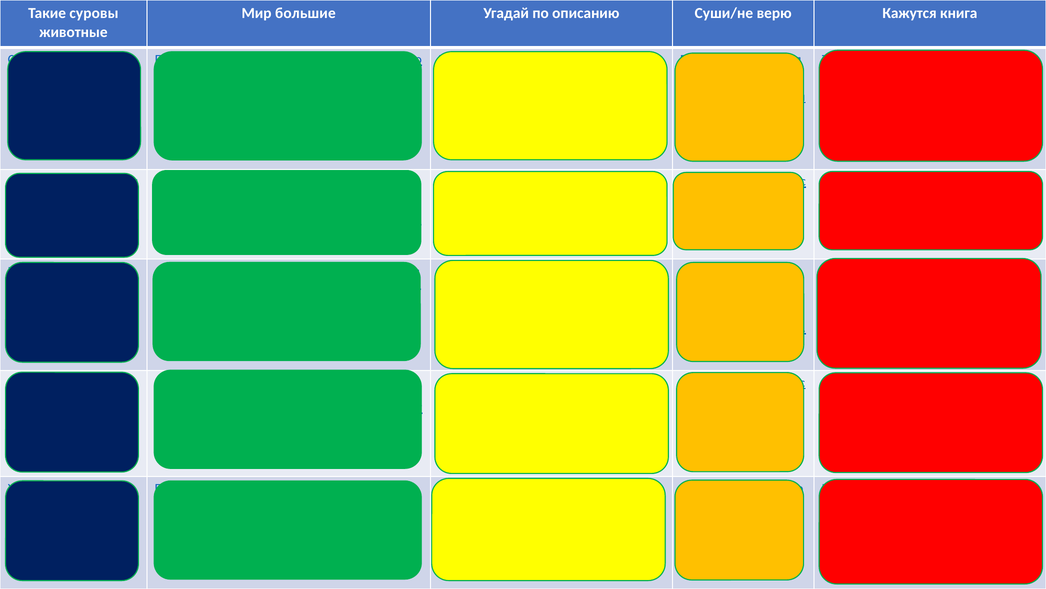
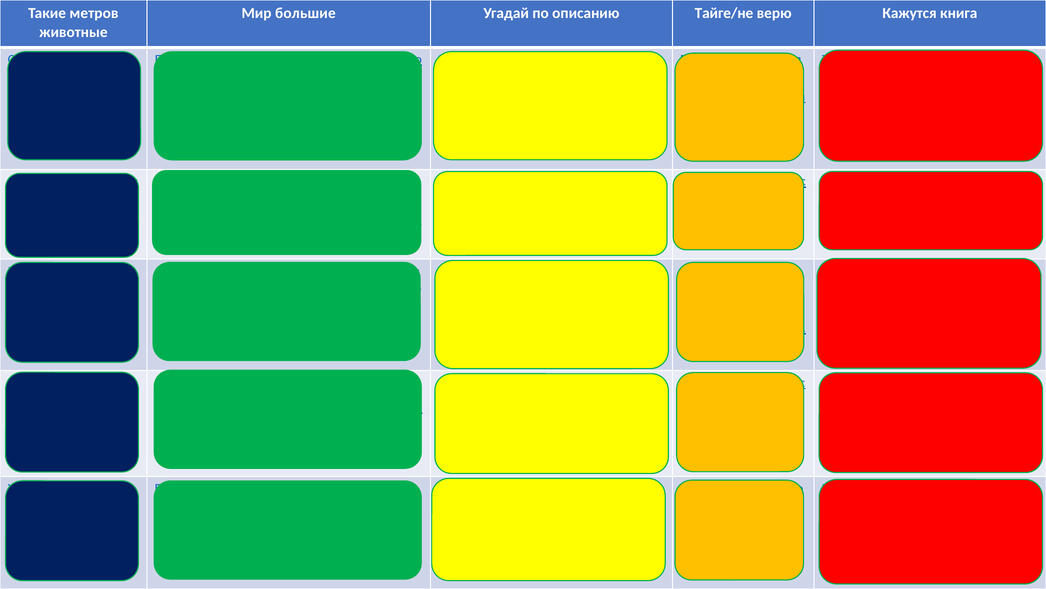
Такие суровы: суровы -> метров
Суши/не: Суши/не -> Тайге/не
